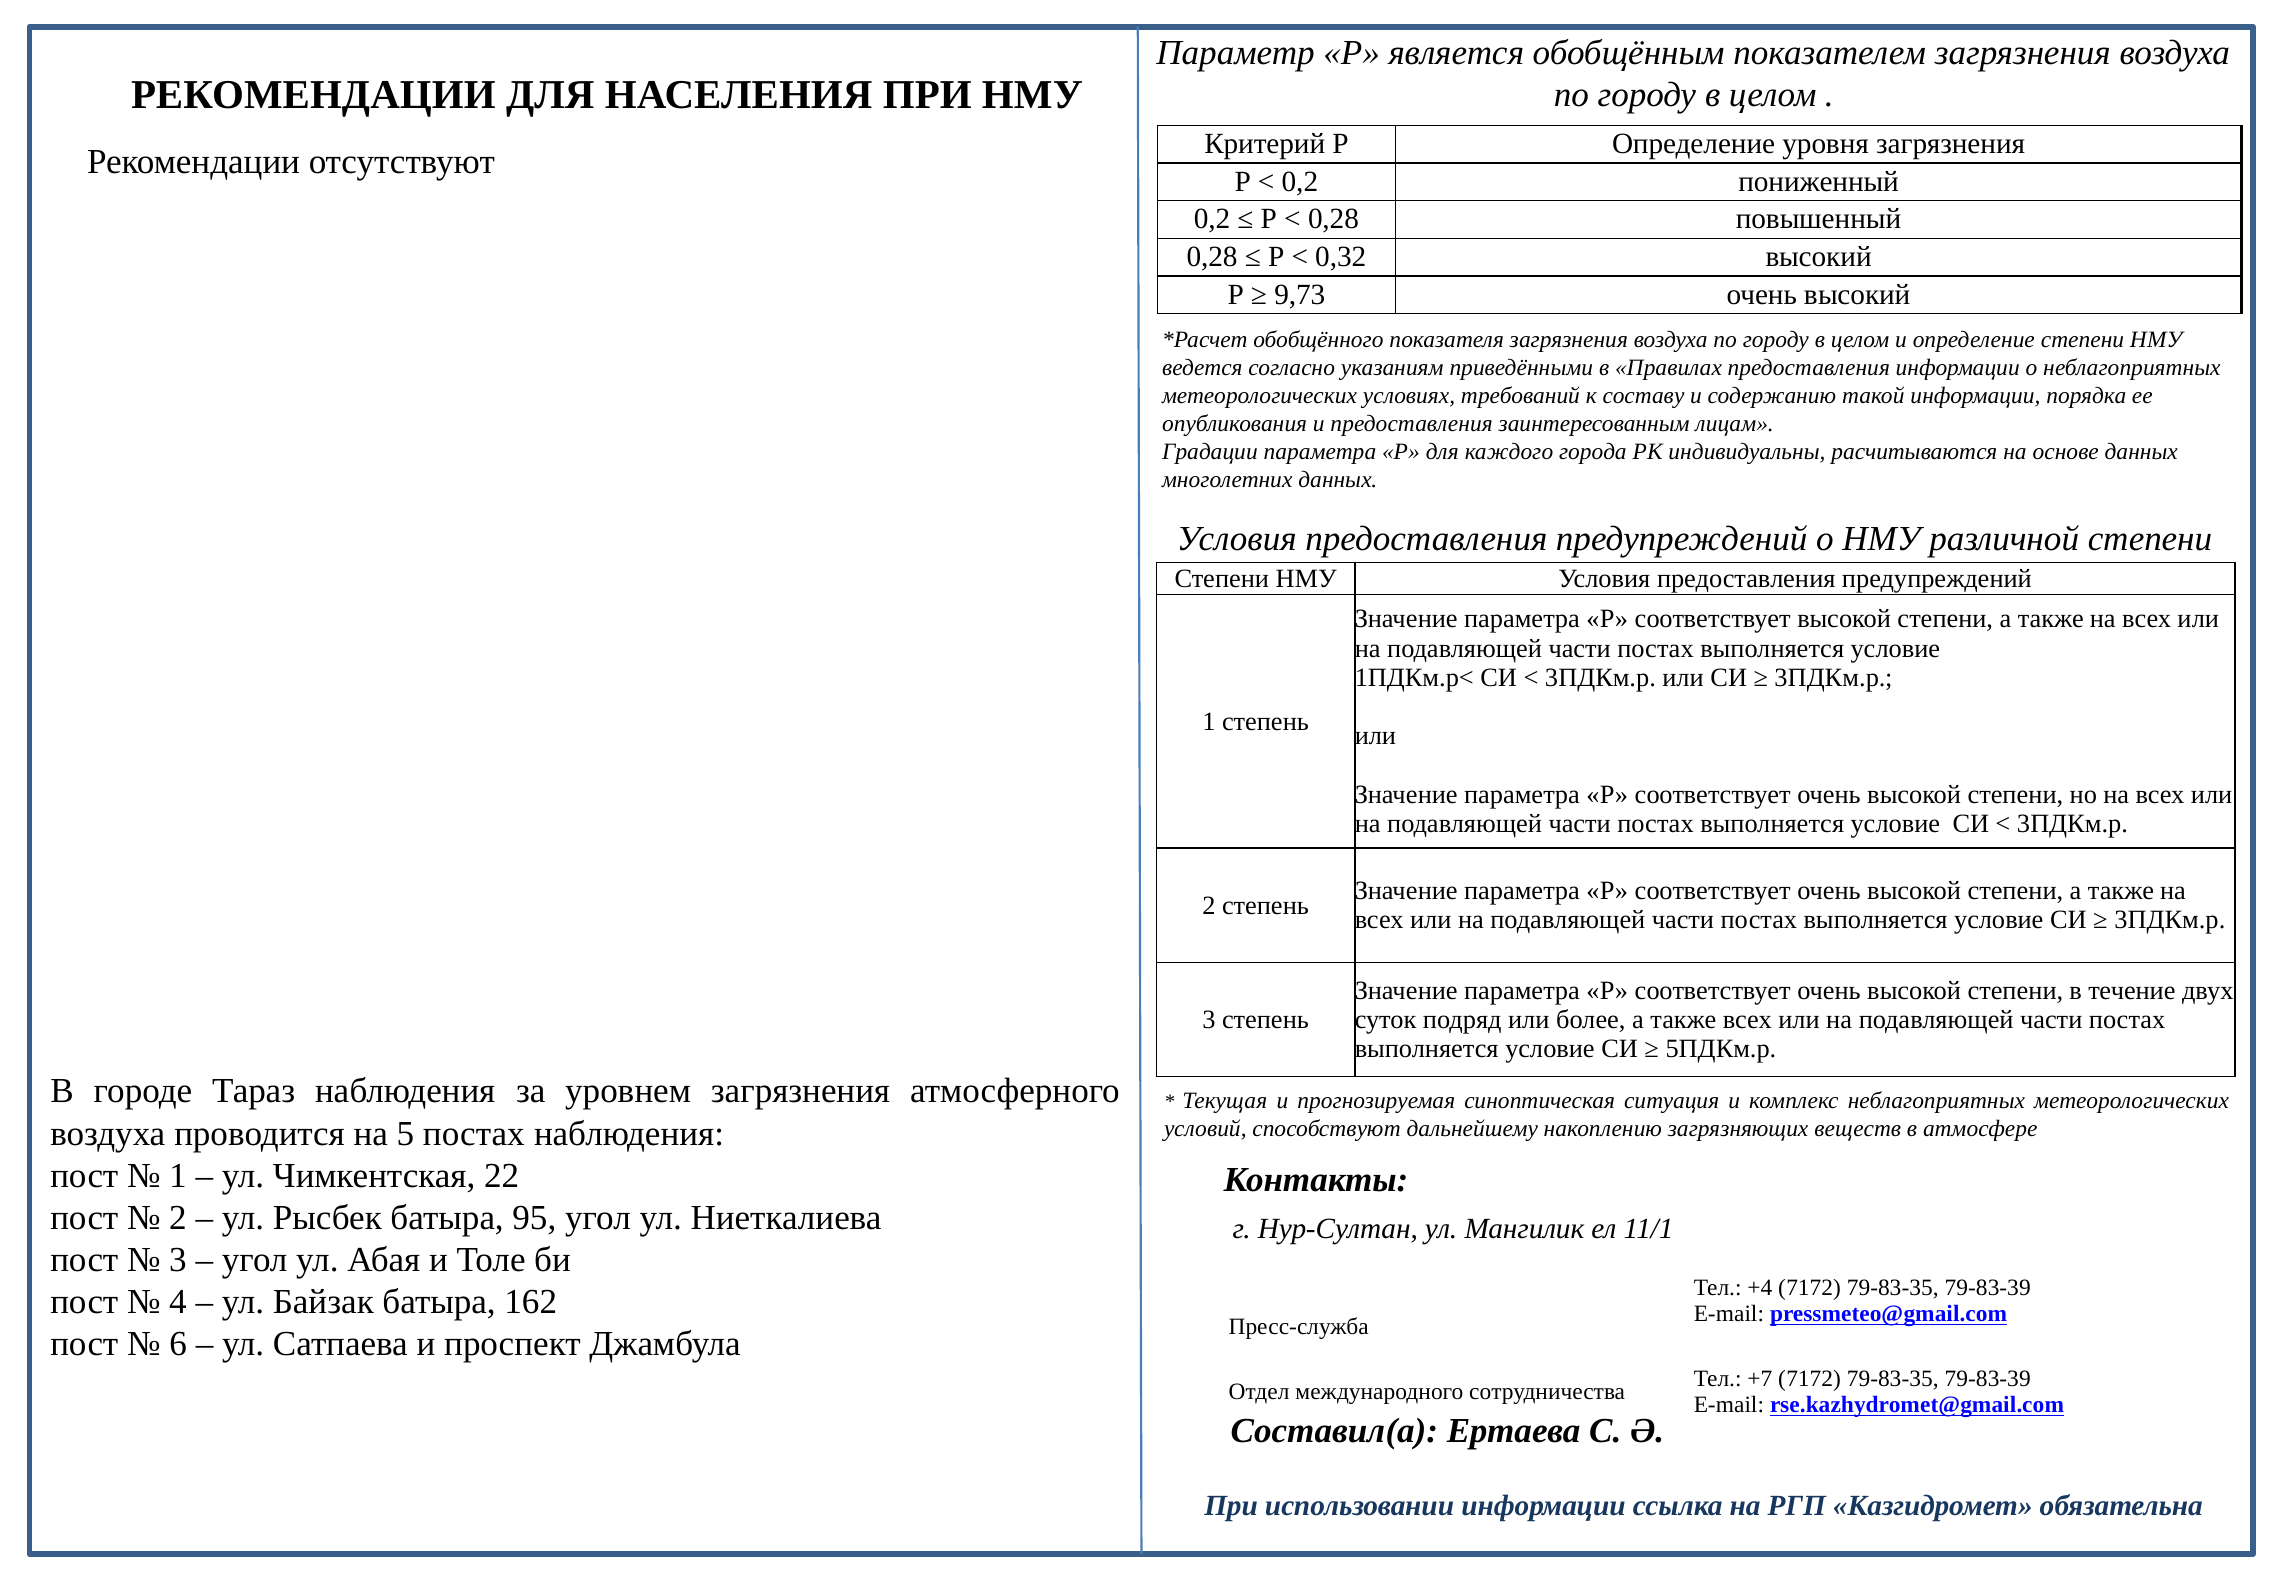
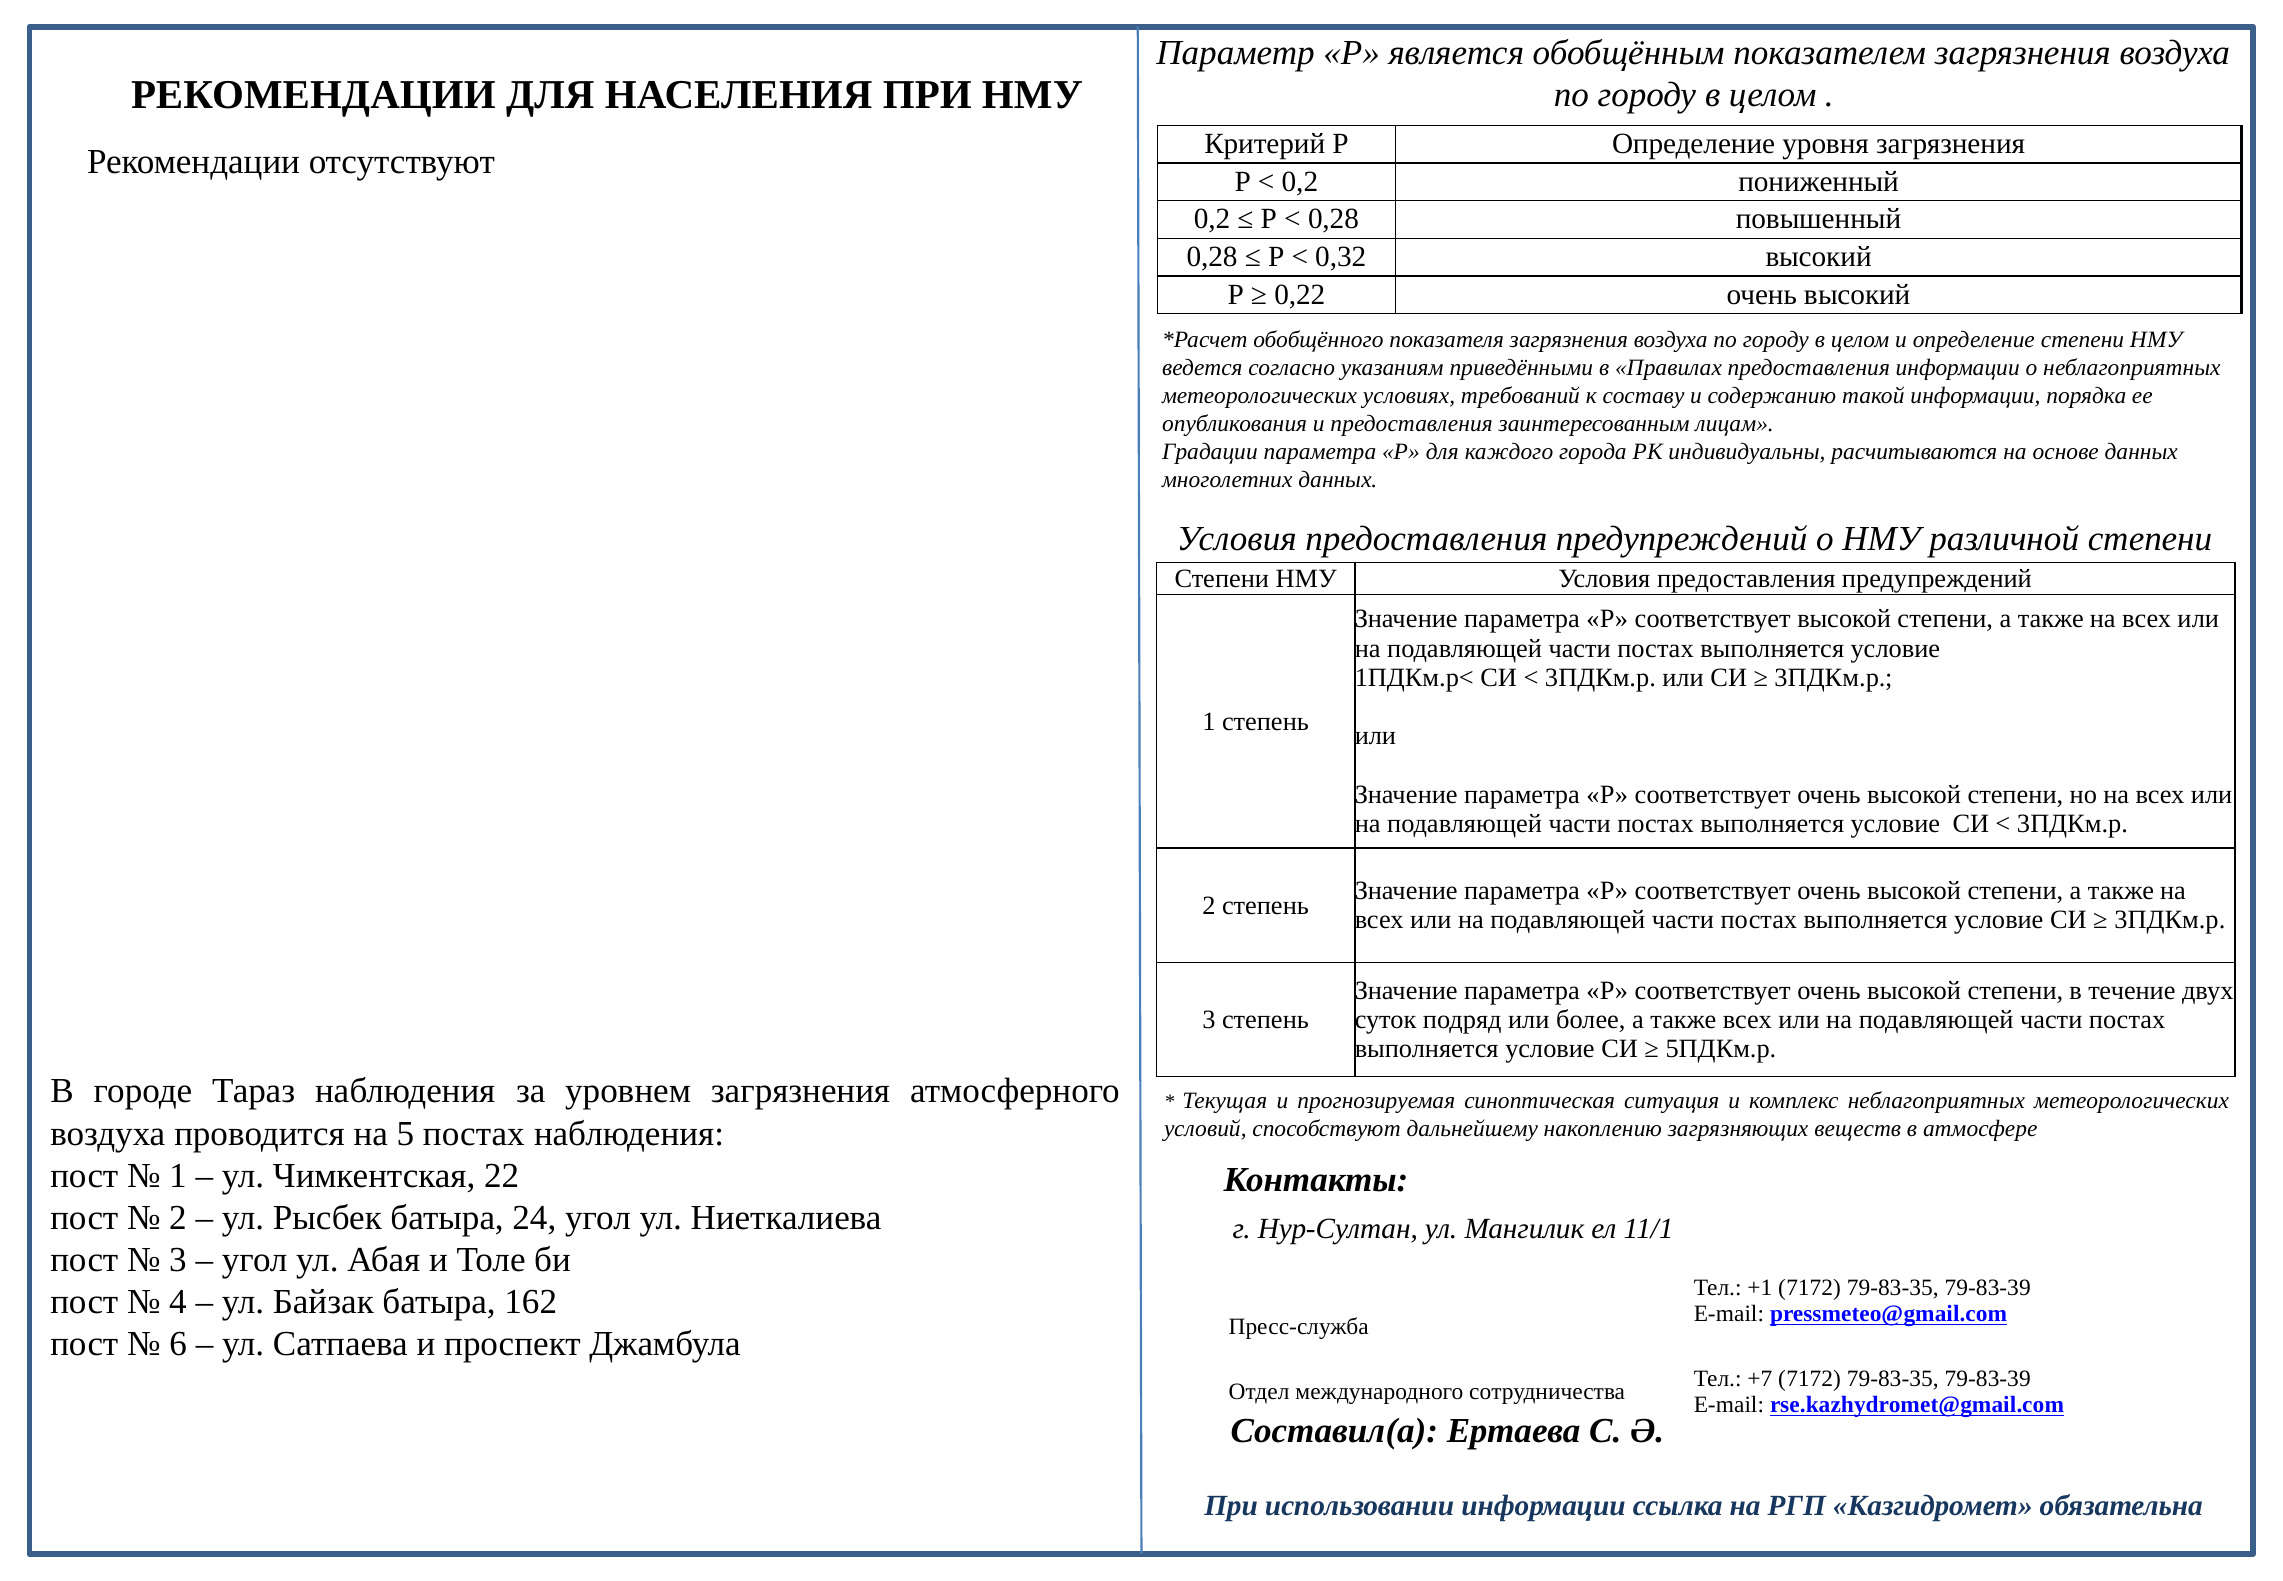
9,73: 9,73 -> 0,22
95: 95 -> 24
+4: +4 -> +1
